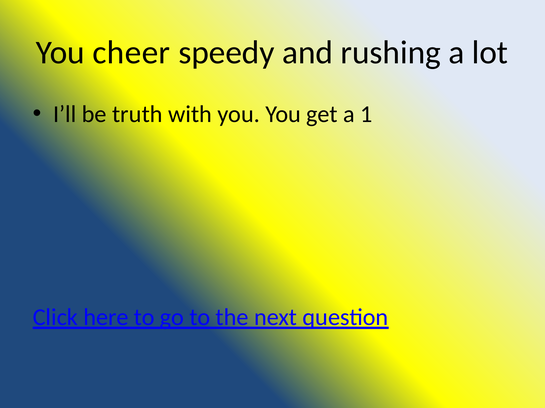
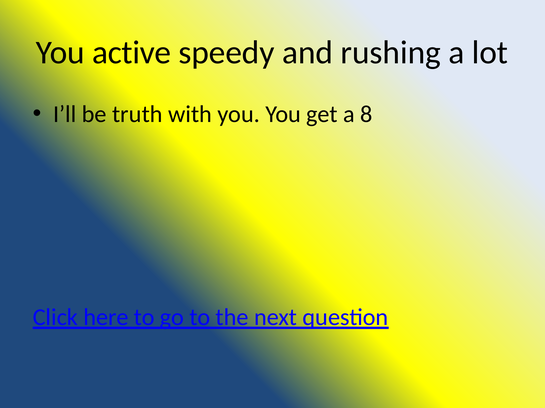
cheer: cheer -> active
1: 1 -> 8
